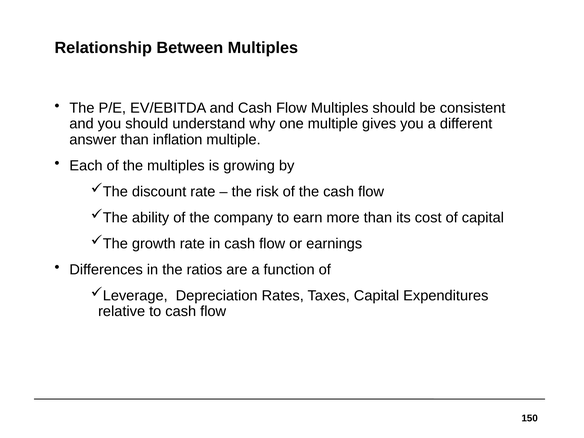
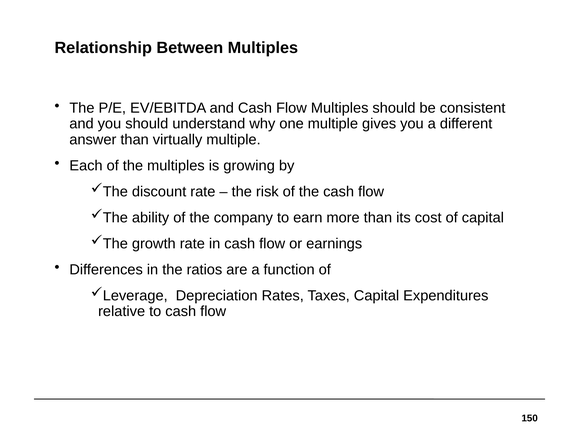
inflation: inflation -> virtually
